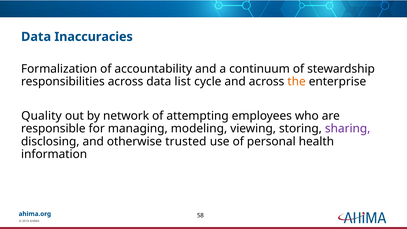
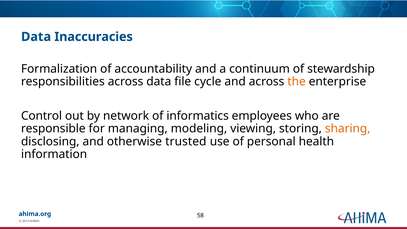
list: list -> file
Quality: Quality -> Control
attempting: attempting -> informatics
sharing colour: purple -> orange
